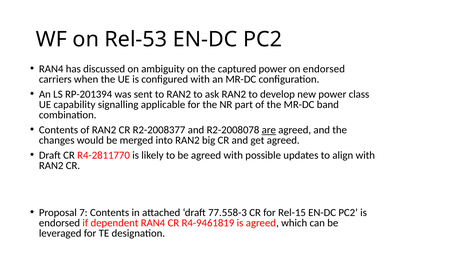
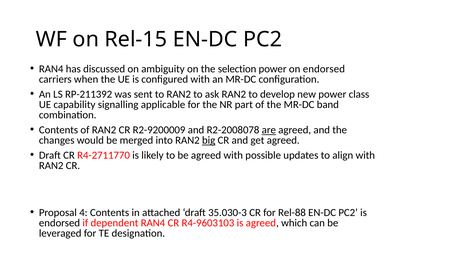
Rel-53: Rel-53 -> Rel-15
captured: captured -> selection
RP-201394: RP-201394 -> RP-211392
R2-2008377: R2-2008377 -> R2-9200009
big underline: none -> present
R4-2811770: R4-2811770 -> R4-2711770
7: 7 -> 4
77.558-3: 77.558-3 -> 35.030-3
Rel-15: Rel-15 -> Rel-88
R4-9461819: R4-9461819 -> R4-9603103
